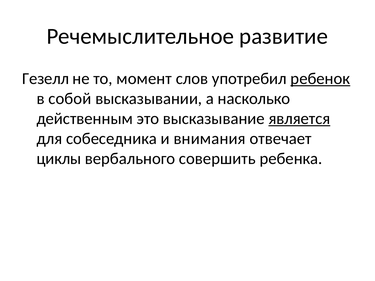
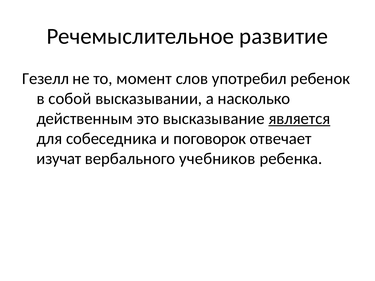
ребенок underline: present -> none
внимания: внимания -> поговорок
циклы: циклы -> изучат
совершить: совершить -> учебников
